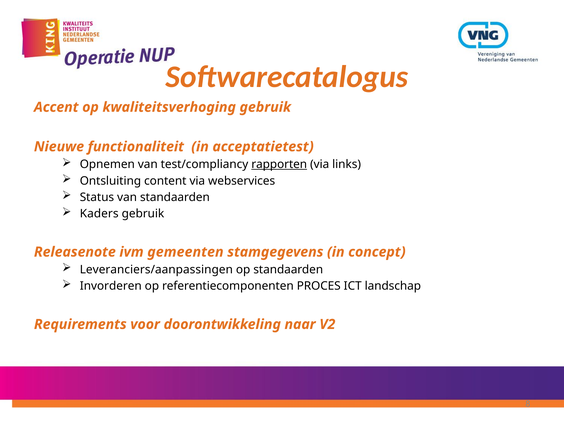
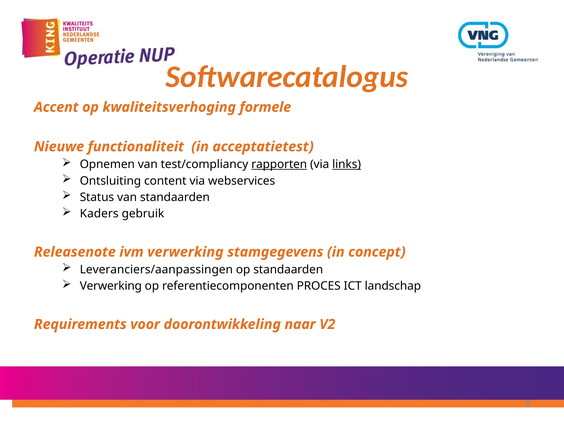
kwaliteitsverhoging gebruik: gebruik -> formele
links underline: none -> present
ivm gemeenten: gemeenten -> verwerking
Invorderen at (111, 286): Invorderen -> Verwerking
